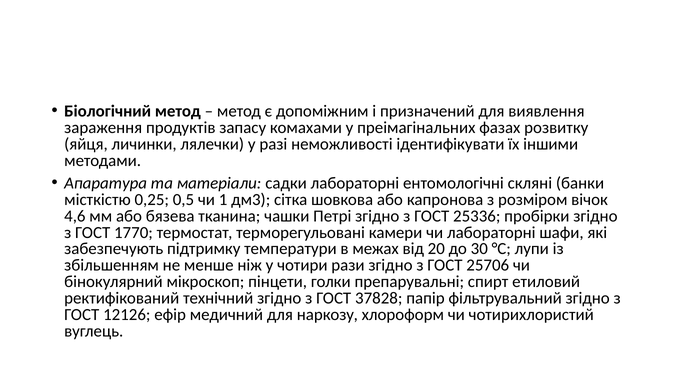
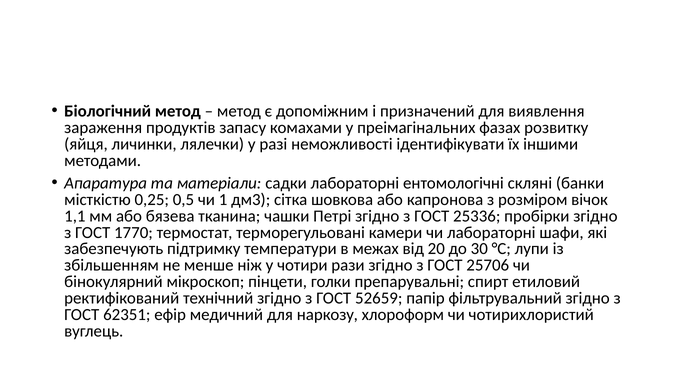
4,6: 4,6 -> 1,1
37828: 37828 -> 52659
12126: 12126 -> 62351
